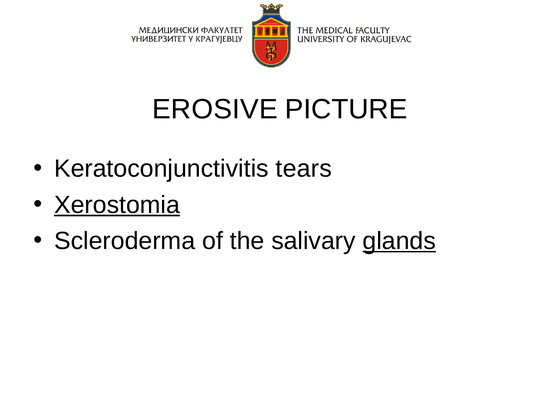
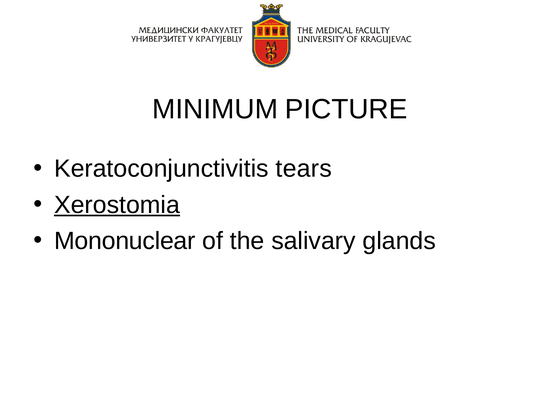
EROSIVE: EROSIVE -> MINIMUM
Scleroderma: Scleroderma -> Mononuclear
glands underline: present -> none
